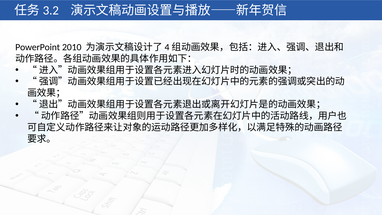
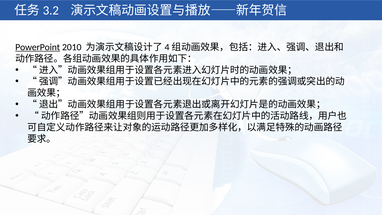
PowerPoint underline: none -> present
